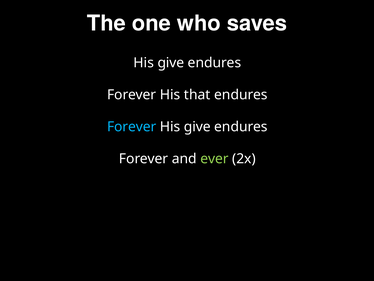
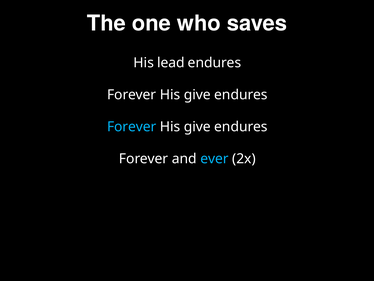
give at (171, 63): give -> lead
that at (197, 95): that -> give
ever colour: light green -> light blue
